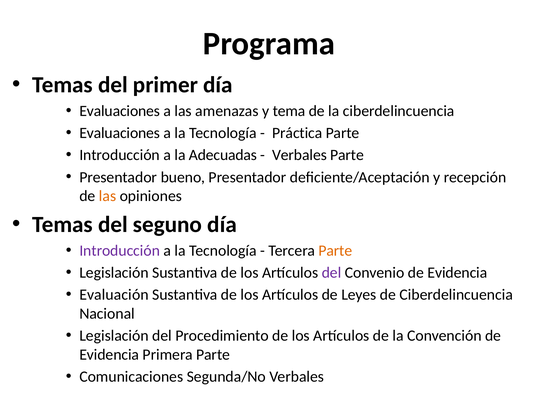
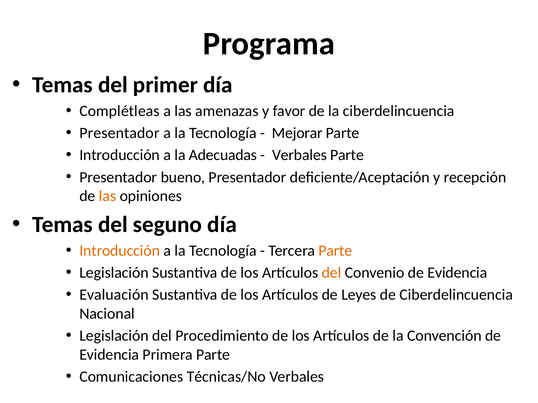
Evaluaciones at (120, 111): Evaluaciones -> Complétleas
tema: tema -> favor
Evaluaciones at (120, 133): Evaluaciones -> Presentador
Práctica: Práctica -> Mejorar
Introducción at (120, 251) colour: purple -> orange
del at (332, 273) colour: purple -> orange
Segunda/No: Segunda/No -> Técnicas/No
